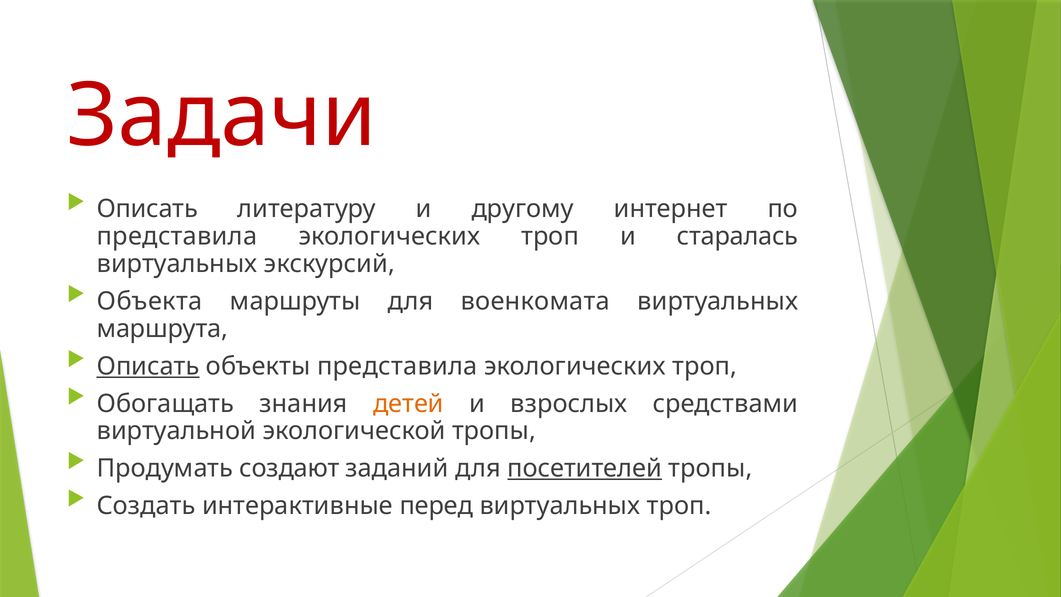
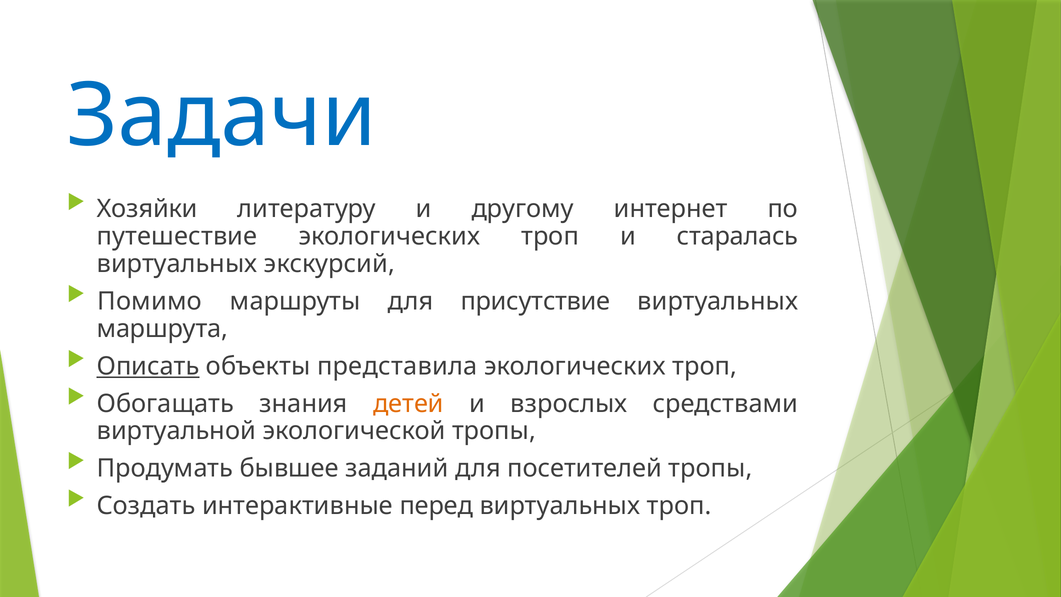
Задачи colour: red -> blue
Описать at (147, 209): Описать -> Хозяйки
представила at (177, 236): представила -> путешествие
Объекта: Объекта -> Помимо
военкомата: военкомата -> присутствие
создают: создают -> бывшее
посетителей underline: present -> none
